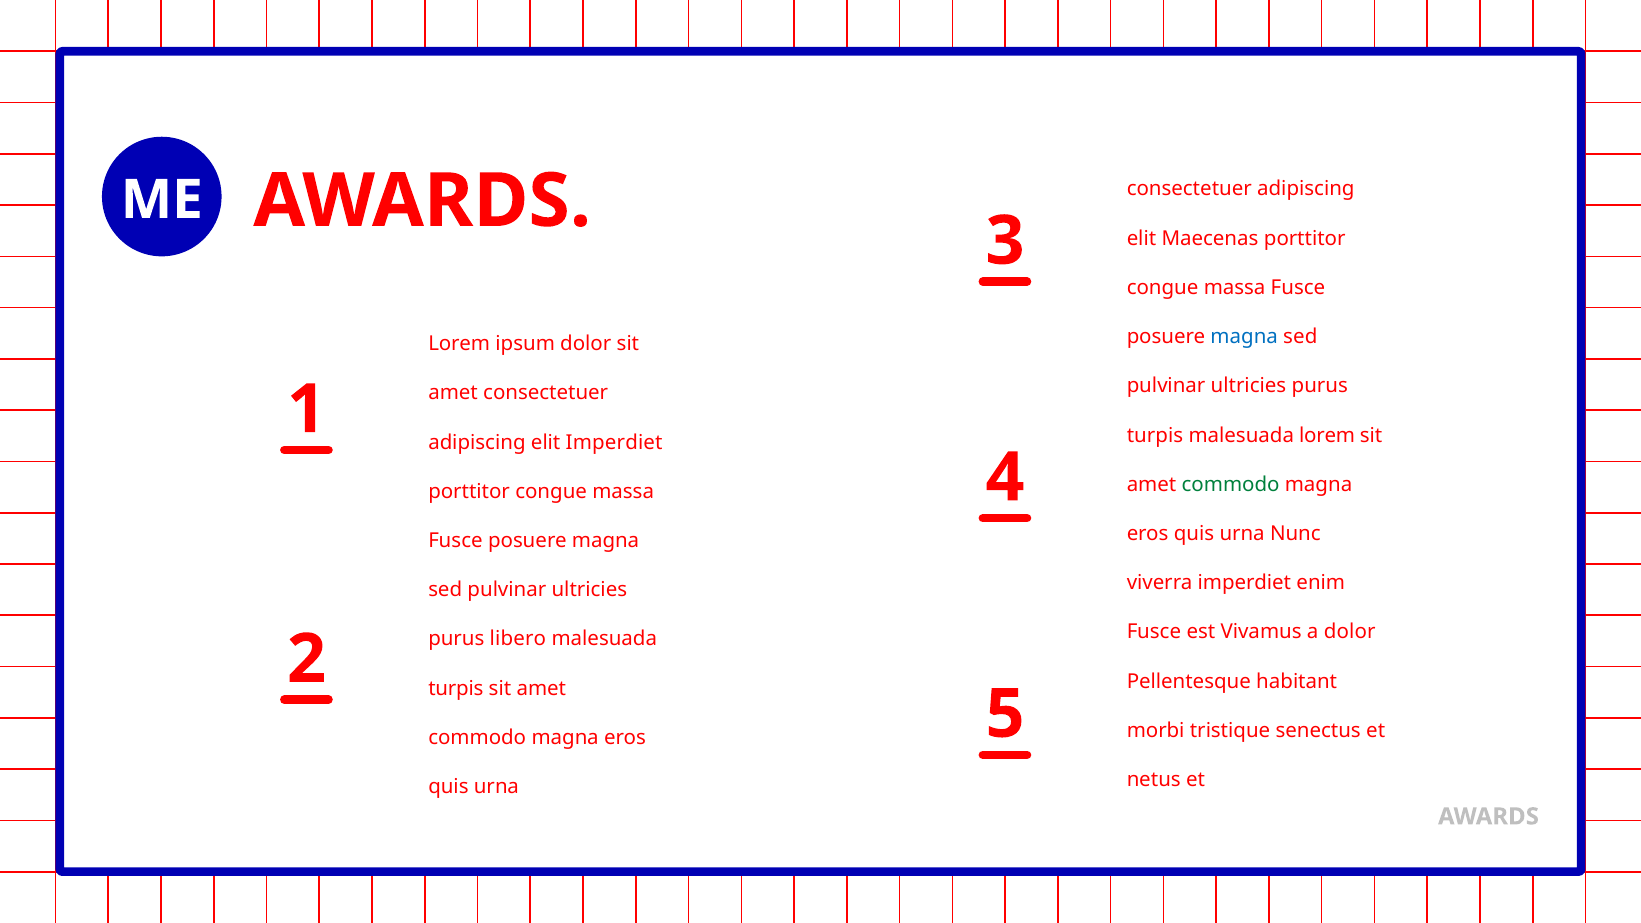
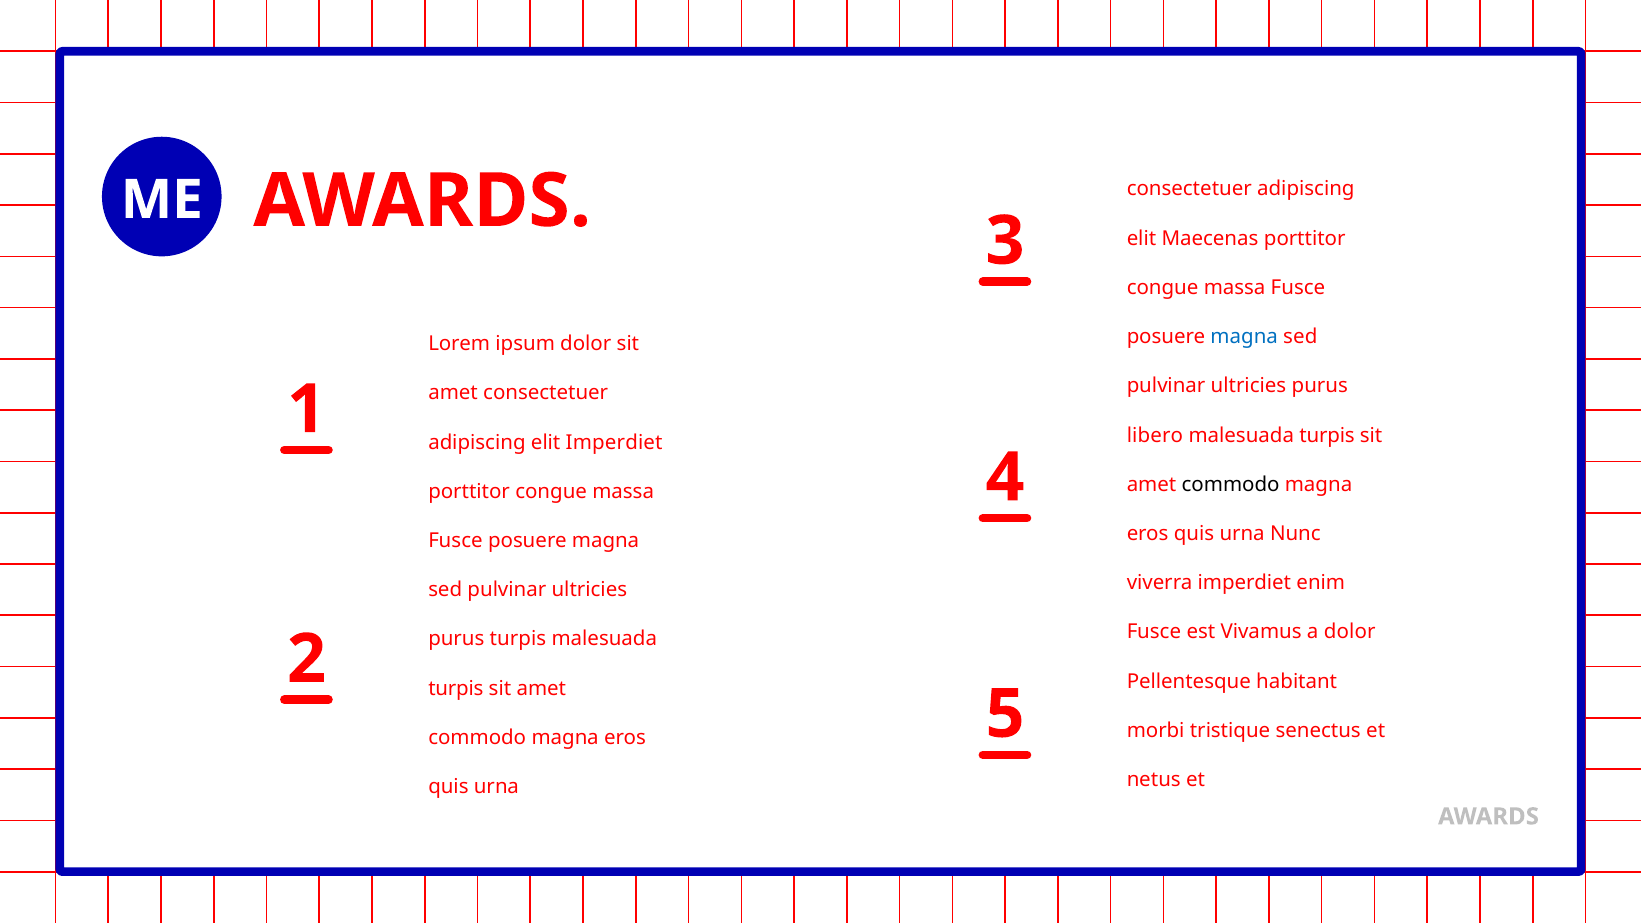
turpis at (1155, 435): turpis -> libero
lorem at (1327, 435): lorem -> turpis
commodo at (1231, 485) colour: green -> black
purus libero: libero -> turpis
